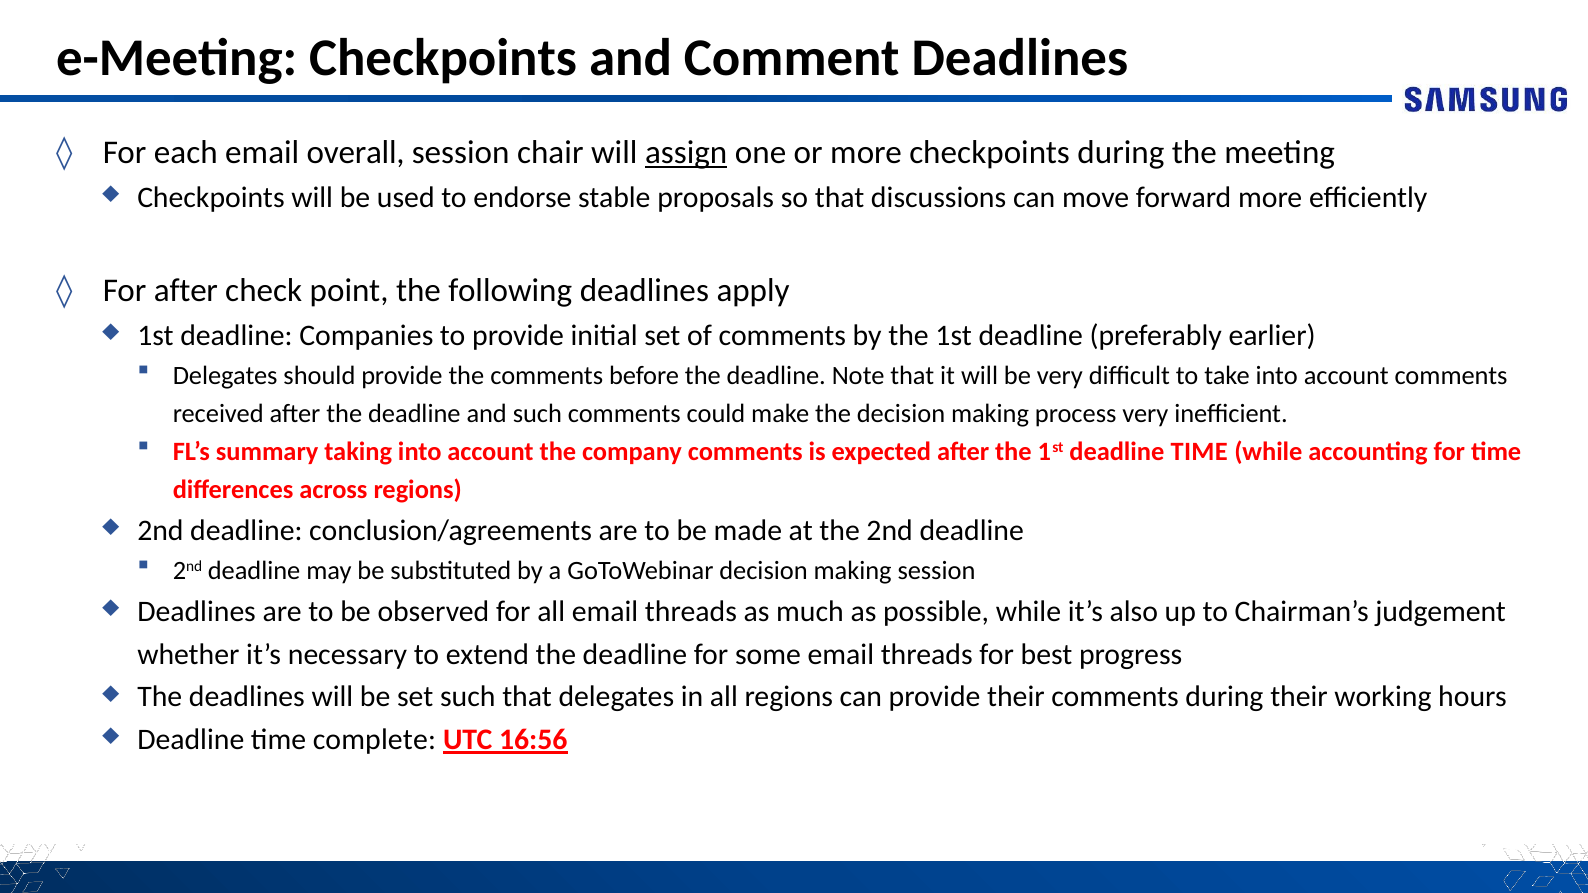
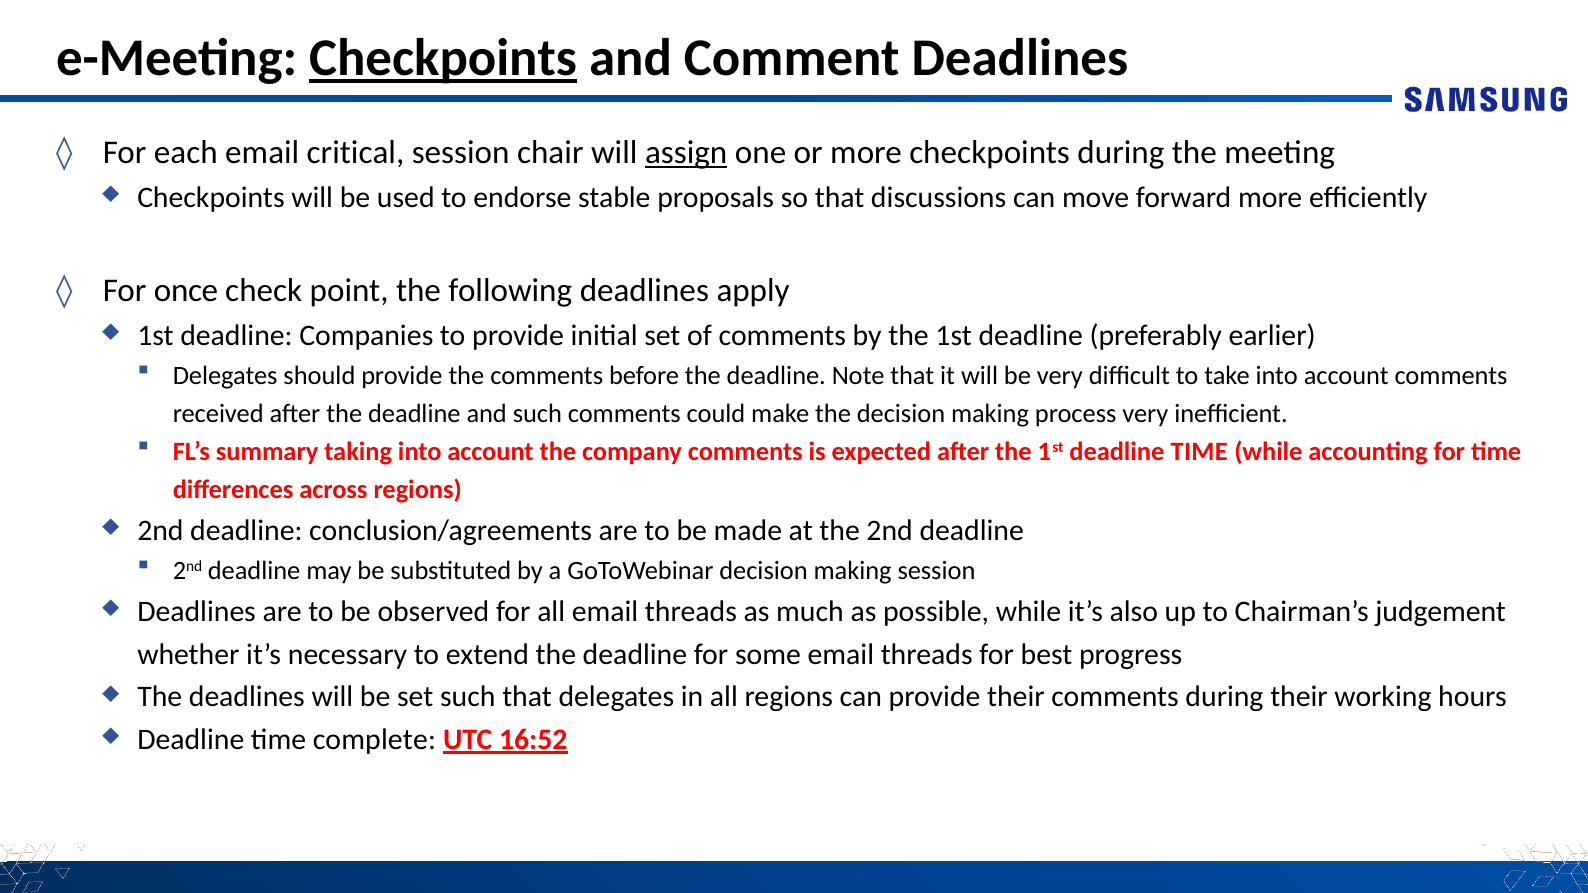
Checkpoints at (443, 58) underline: none -> present
overall: overall -> critical
For after: after -> once
16:56: 16:56 -> 16:52
